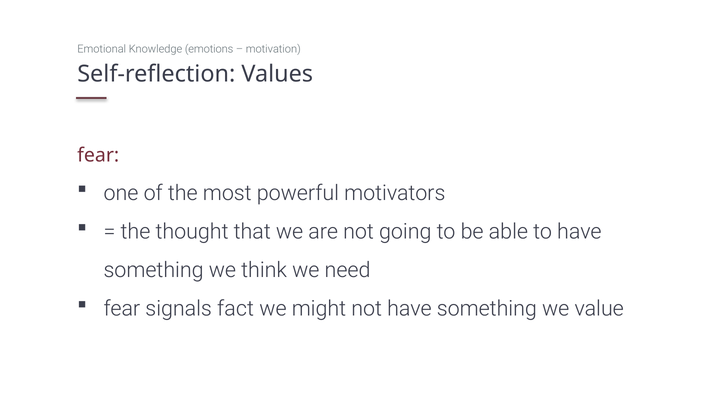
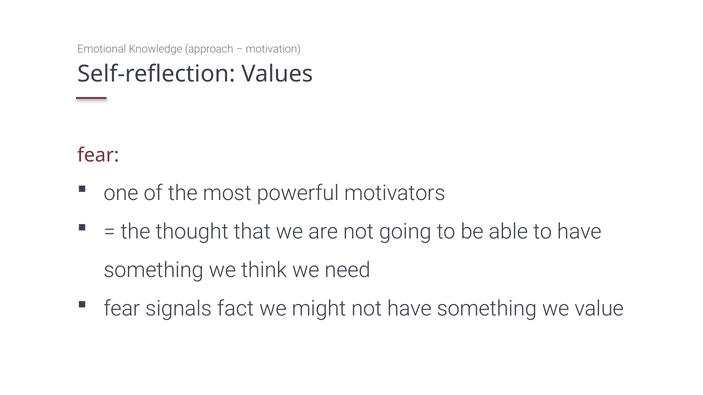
emotions: emotions -> approach
